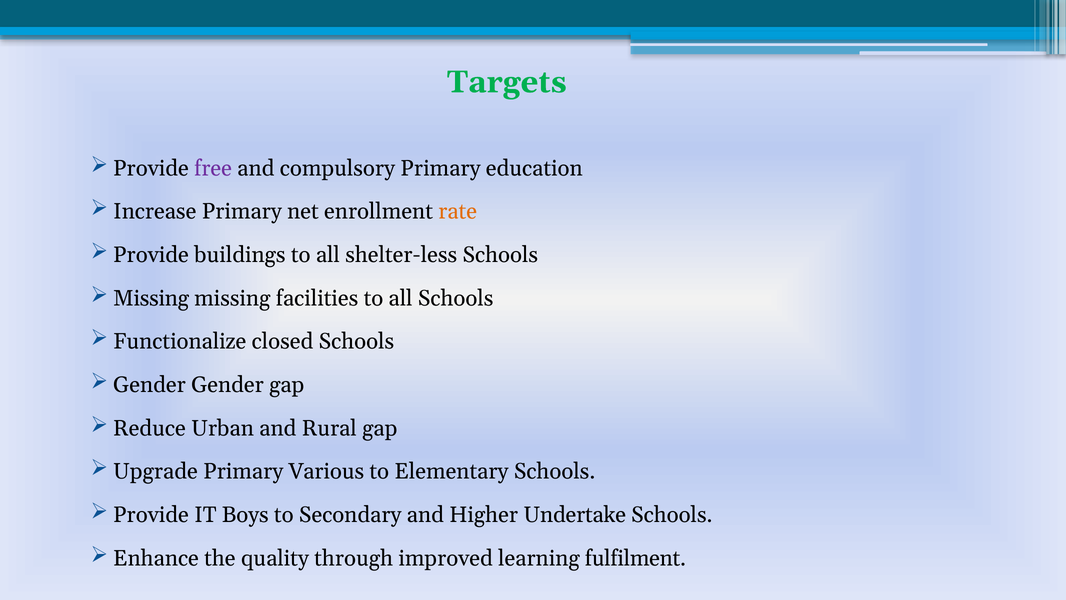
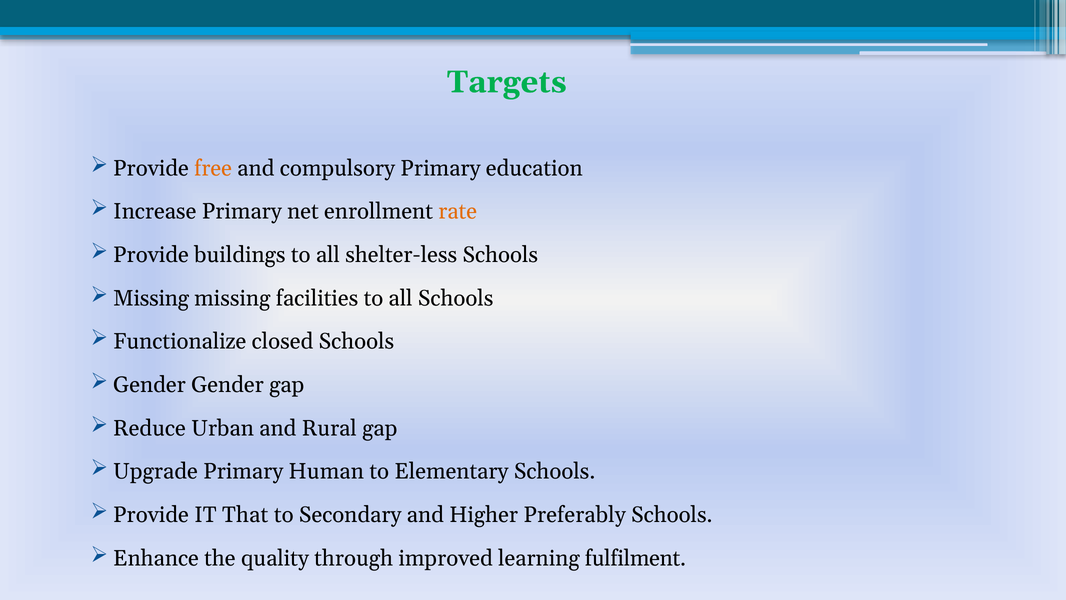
free colour: purple -> orange
Various: Various -> Human
Boys: Boys -> That
Undertake: Undertake -> Preferably
